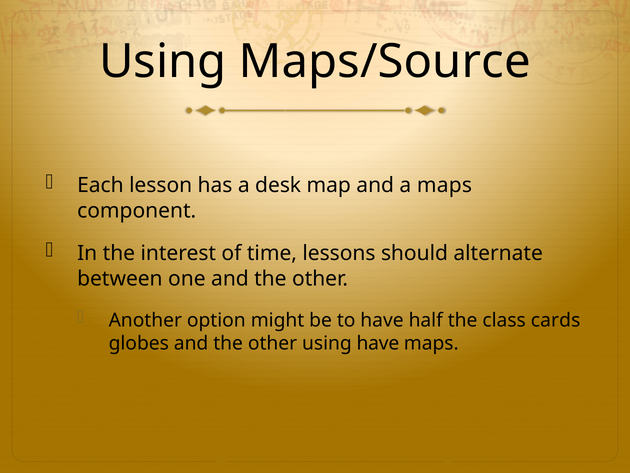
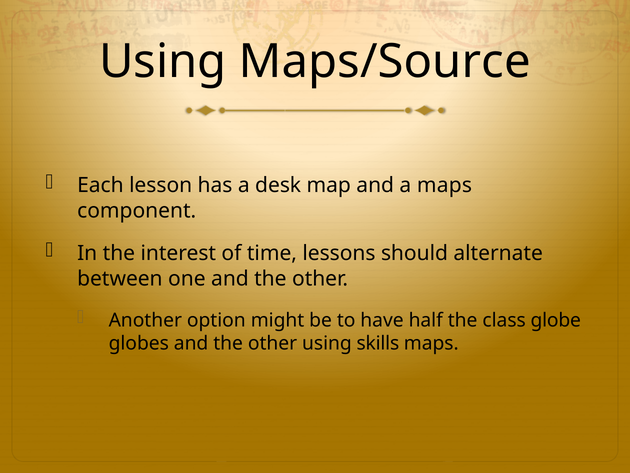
cards: cards -> globe
using have: have -> skills
